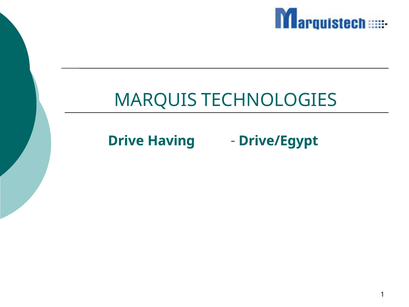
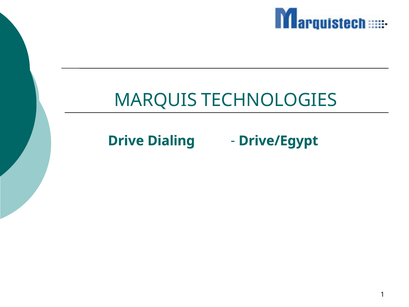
Having: Having -> Dialing
